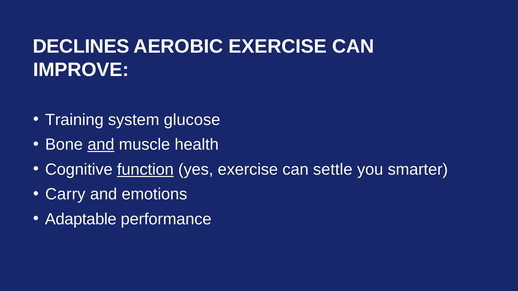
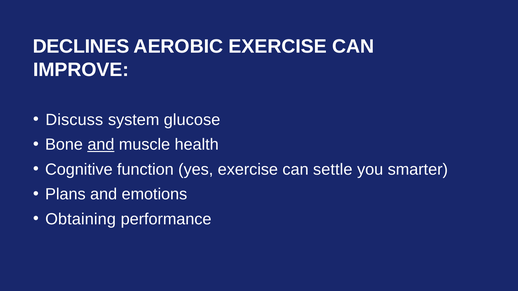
Training: Training -> Discuss
function underline: present -> none
Carry: Carry -> Plans
Adaptable: Adaptable -> Obtaining
